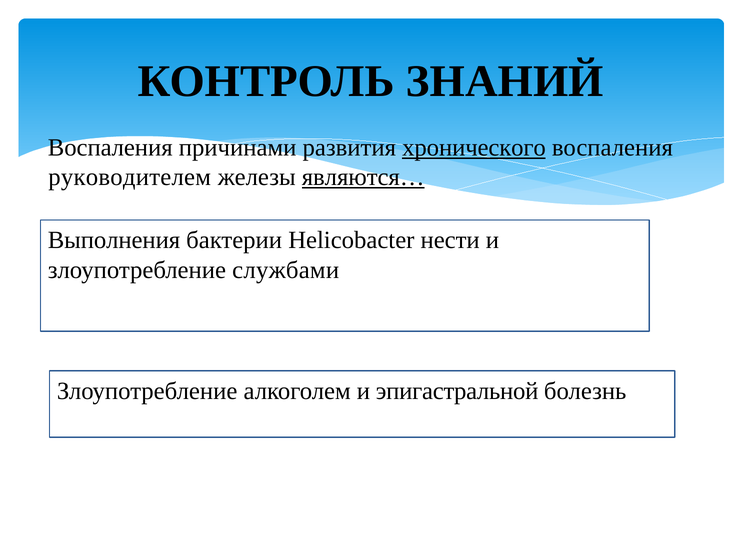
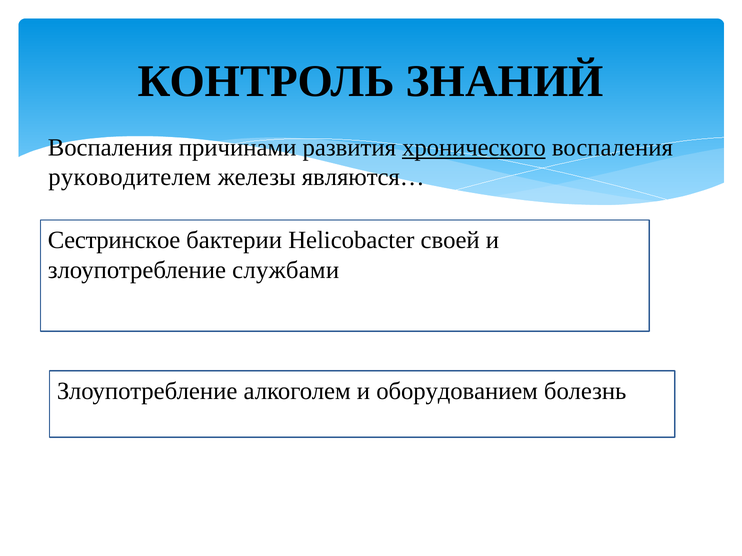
являются… underline: present -> none
Выполнения: Выполнения -> Сестринское
нести: нести -> своей
эпигастральной: эпигастральной -> оборудованием
